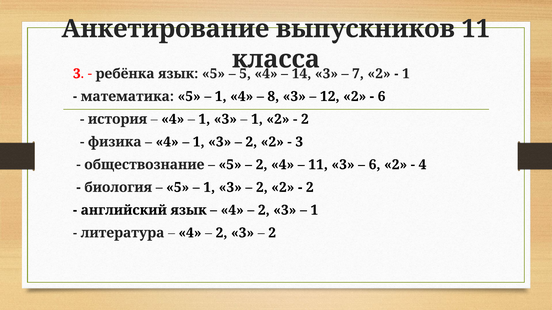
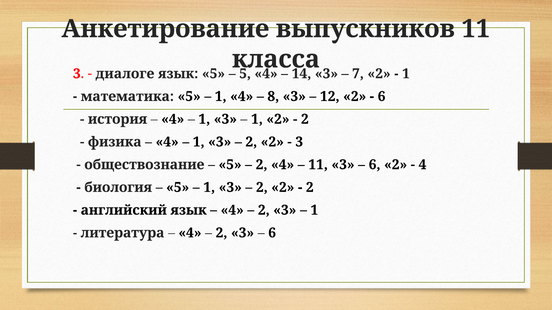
ребёнка: ребёнка -> диалоге
2 at (272, 233): 2 -> 6
